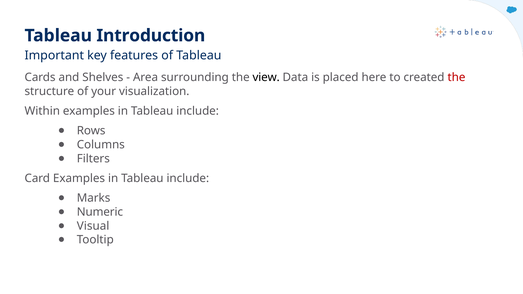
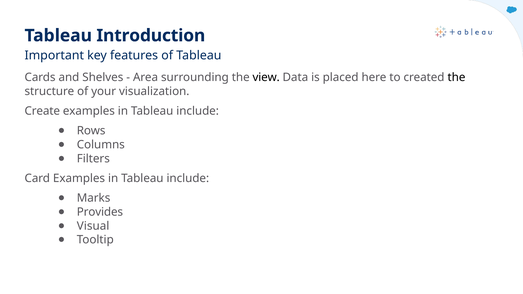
the at (456, 77) colour: red -> black
Within: Within -> Create
Numeric: Numeric -> Provides
